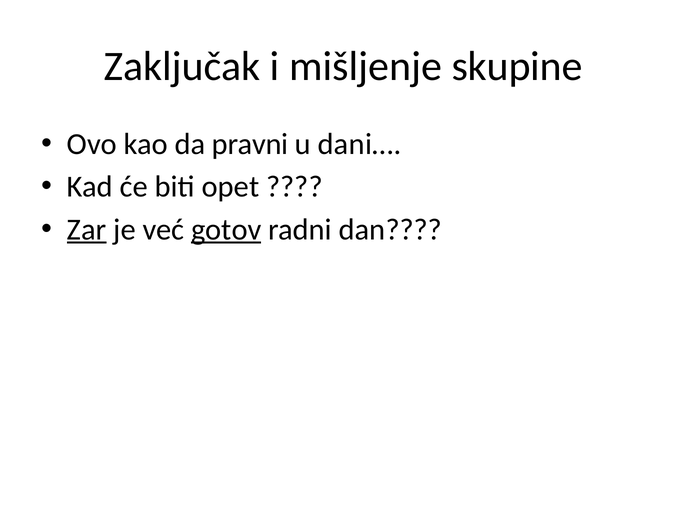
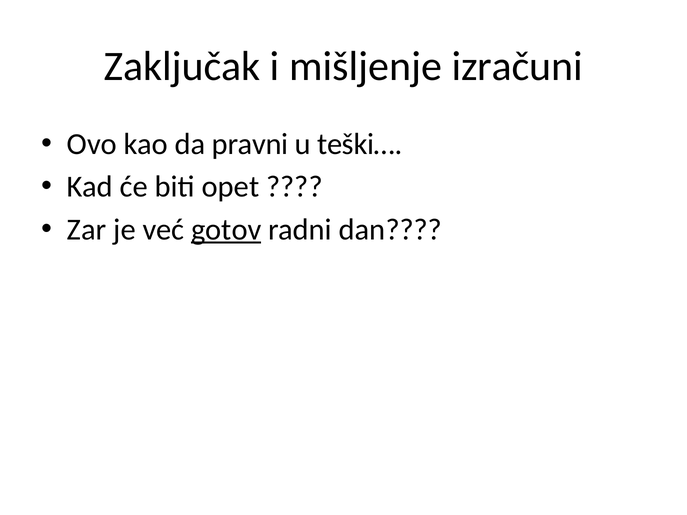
skupine: skupine -> izračuni
dani…: dani… -> teški…
Zar underline: present -> none
